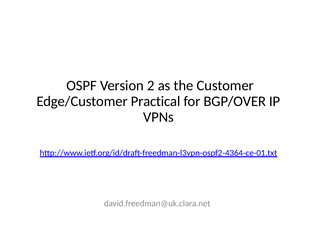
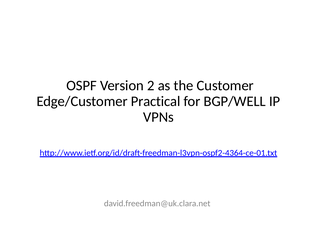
BGP/OVER: BGP/OVER -> BGP/WELL
